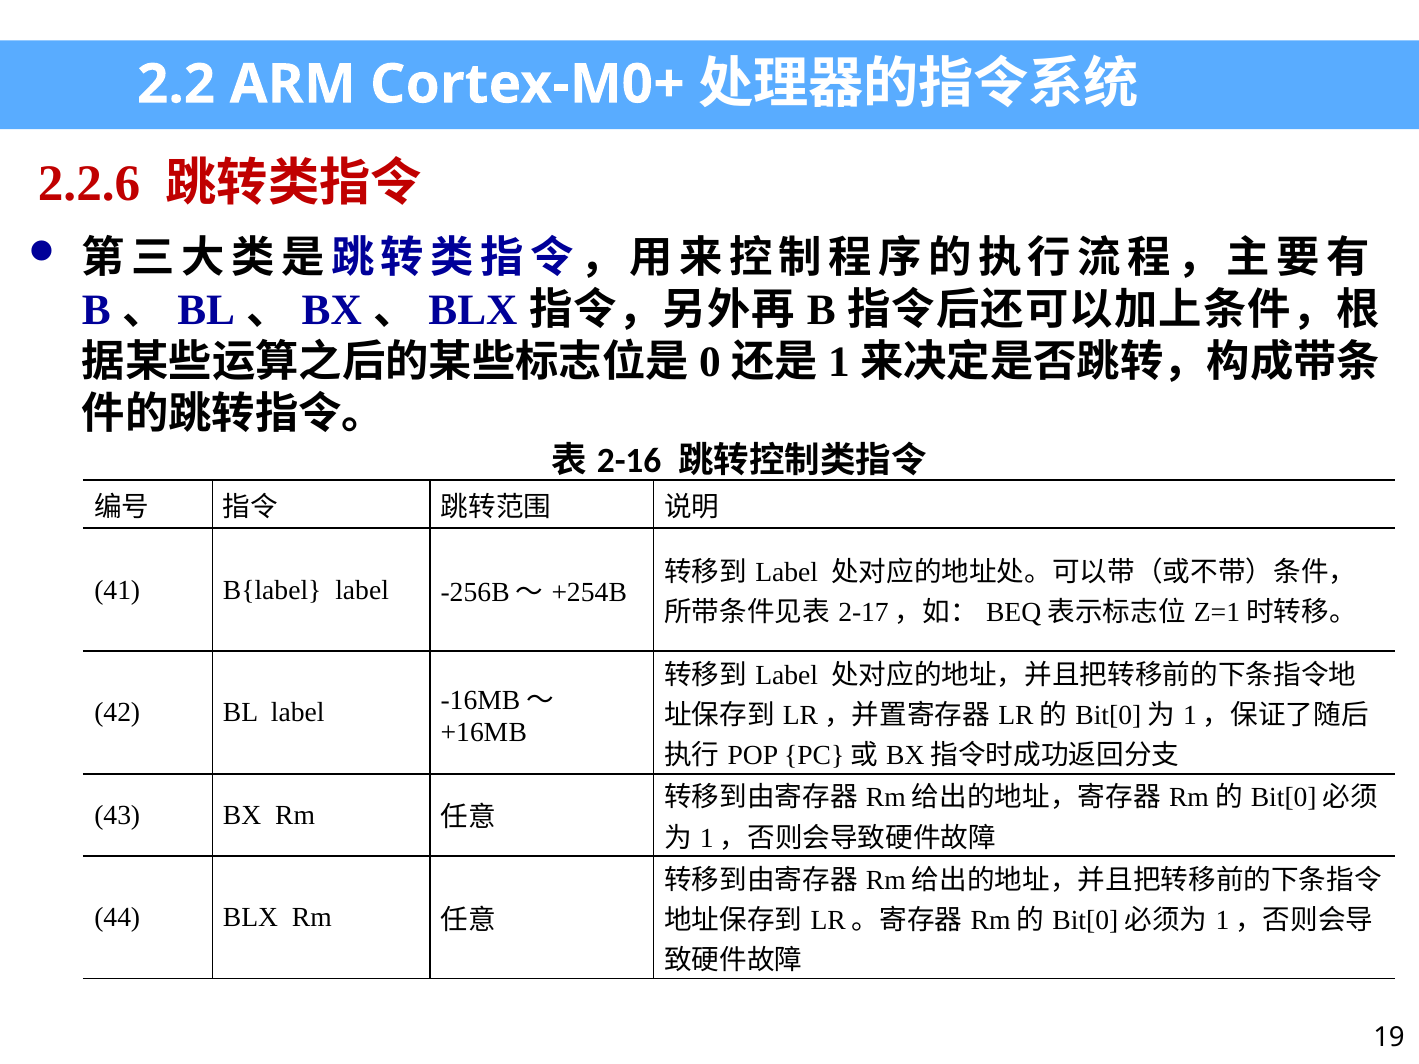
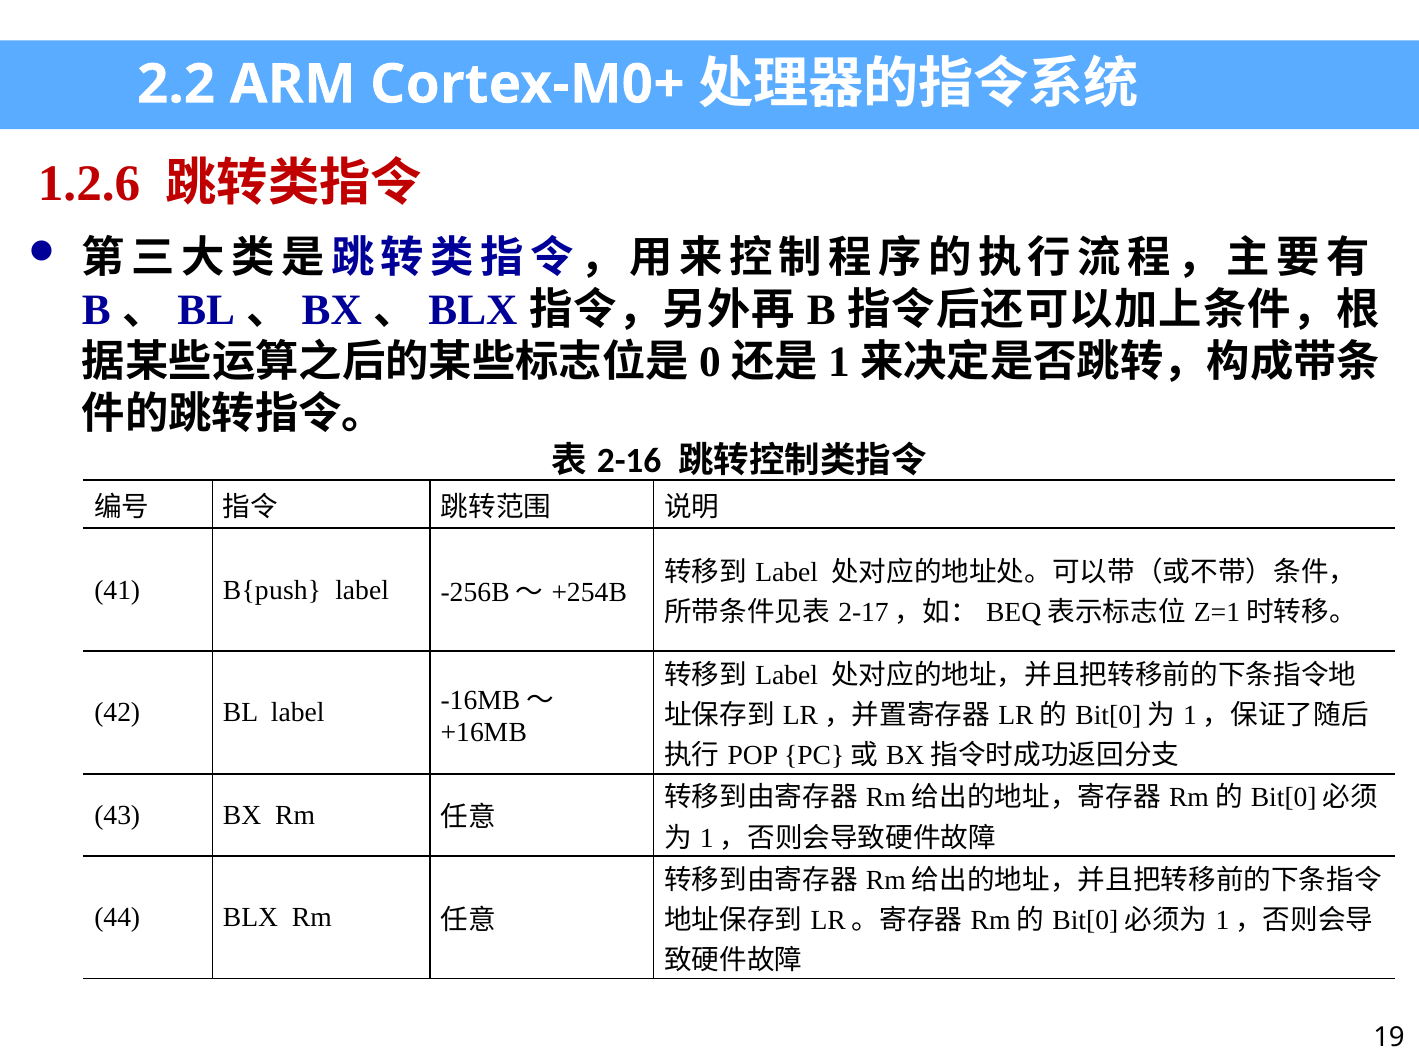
2.2.6: 2.2.6 -> 1.2.6
B{label: B{label -> B{push
